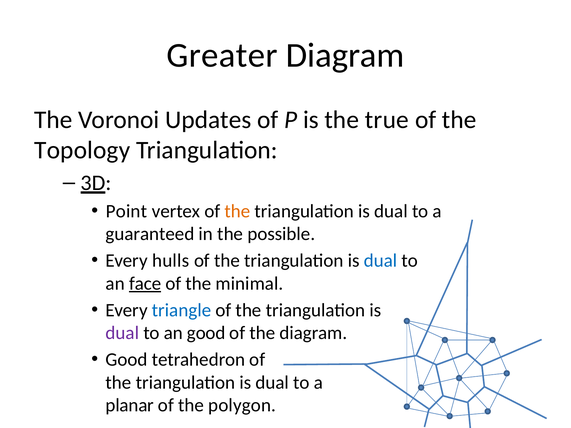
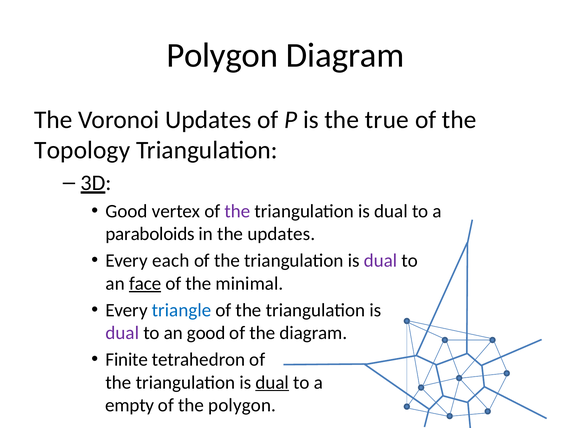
Greater at (222, 55): Greater -> Polygon
Point at (127, 211): Point -> Good
the at (237, 211) colour: orange -> purple
guaranteed: guaranteed -> paraboloids
the possible: possible -> updates
hulls: hulls -> each
dual at (381, 261) colour: blue -> purple
Good at (127, 360): Good -> Finite
dual at (272, 383) underline: none -> present
planar: planar -> empty
